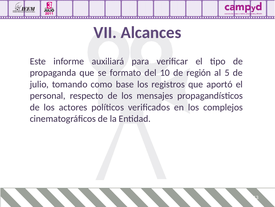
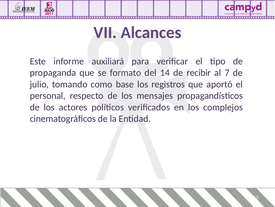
10: 10 -> 14
región: región -> recibir
5: 5 -> 7
